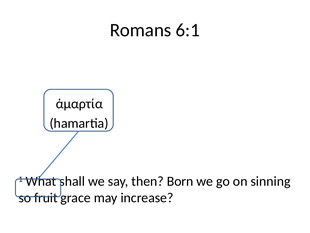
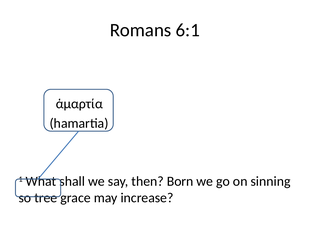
fruit: fruit -> tree
